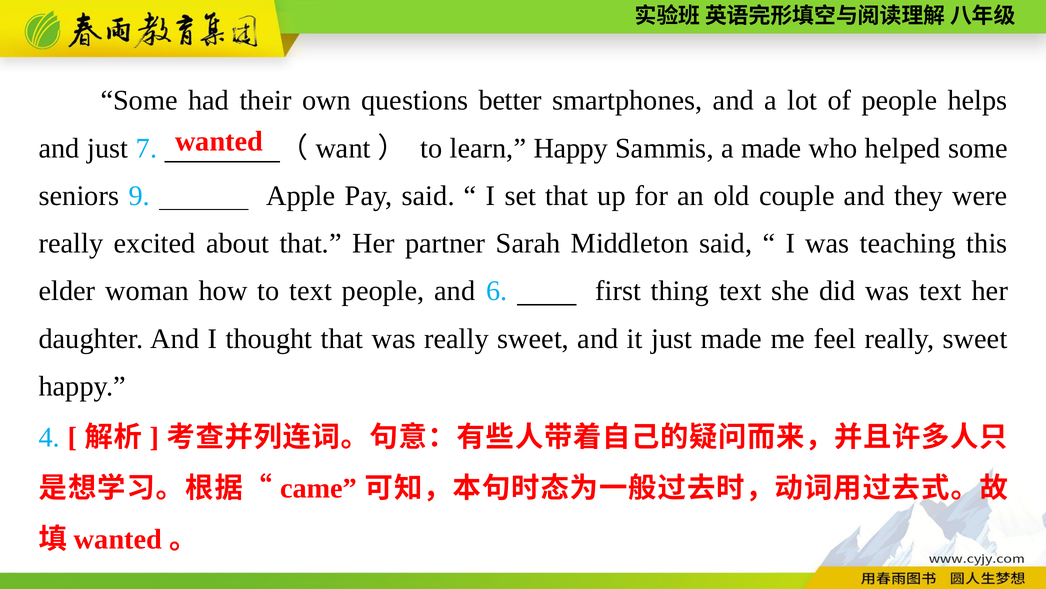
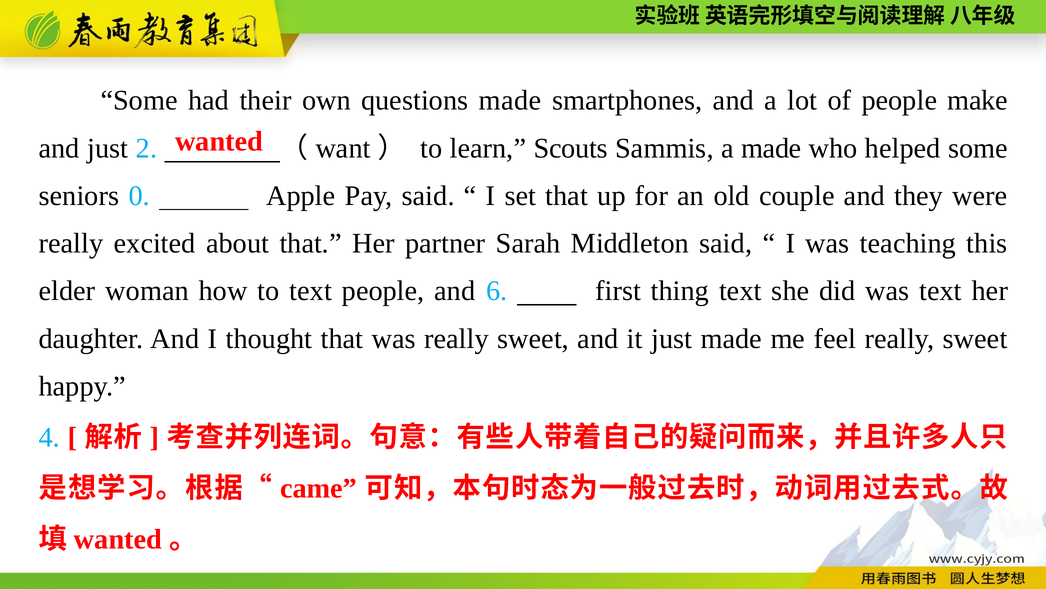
questions better: better -> made
helps: helps -> make
7: 7 -> 2
learn Happy: Happy -> Scouts
9: 9 -> 0
